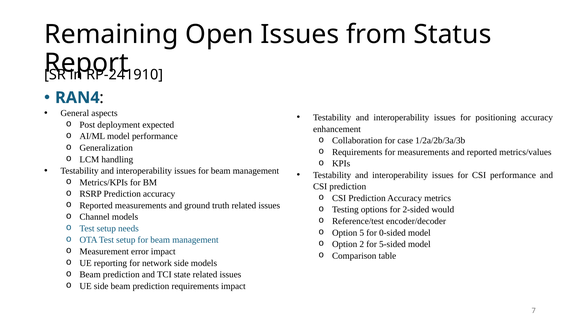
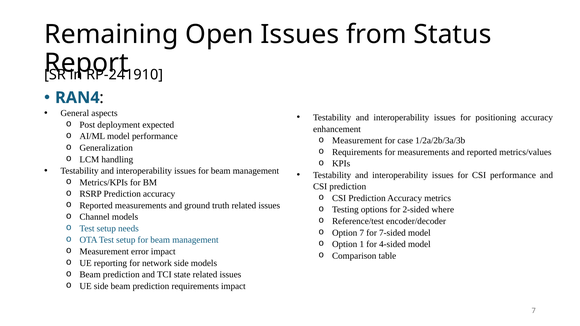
Collaboration at (357, 141): Collaboration -> Measurement
would: would -> where
Option 5: 5 -> 7
0-sided: 0-sided -> 7-sided
2: 2 -> 1
5-sided: 5-sided -> 4-sided
